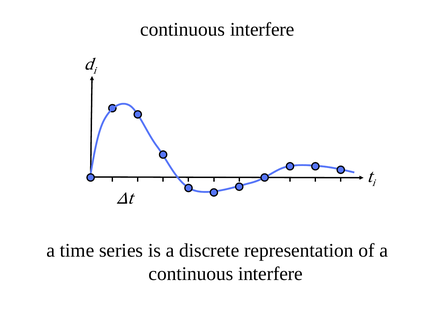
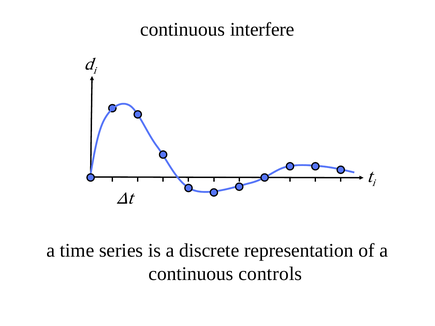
interfere at (270, 274): interfere -> controls
